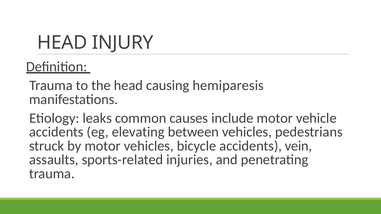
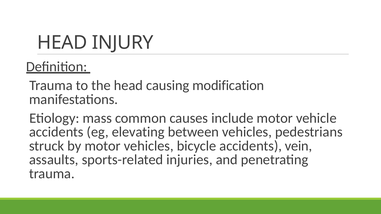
hemiparesis: hemiparesis -> modification
leaks: leaks -> mass
